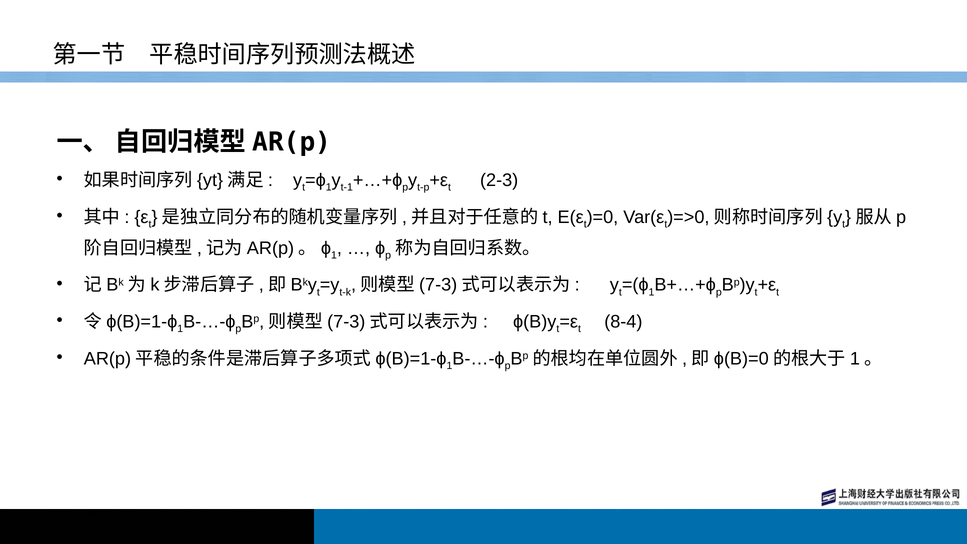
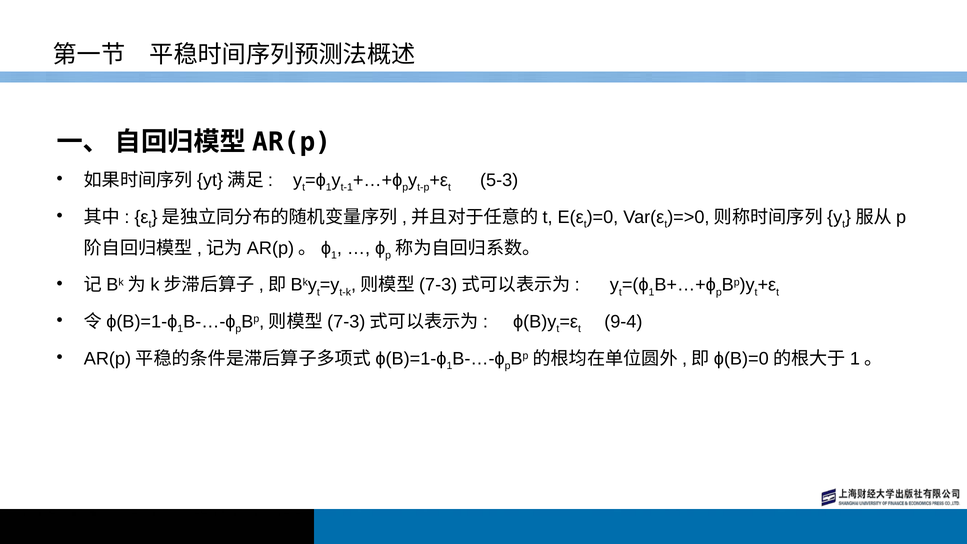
2-3: 2-3 -> 5-3
8-4: 8-4 -> 9-4
